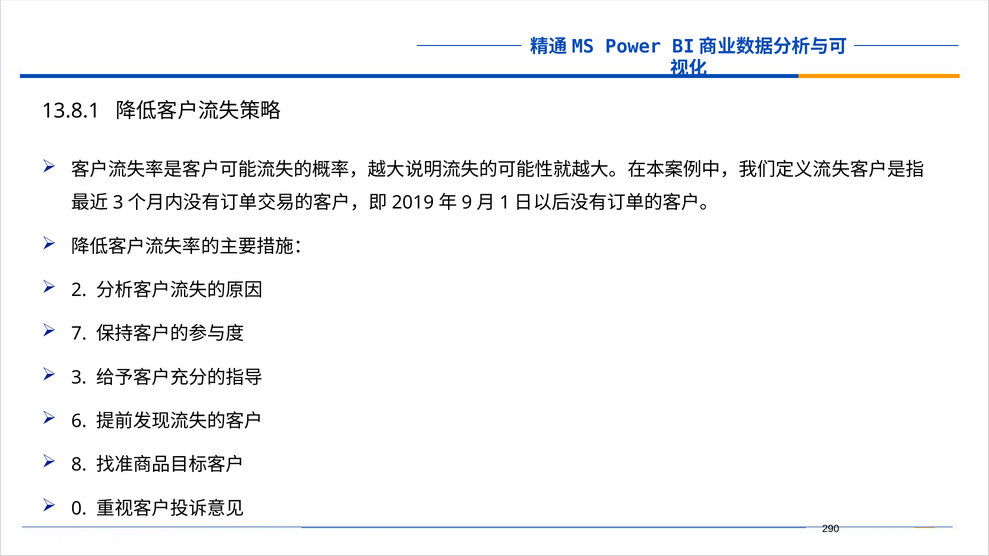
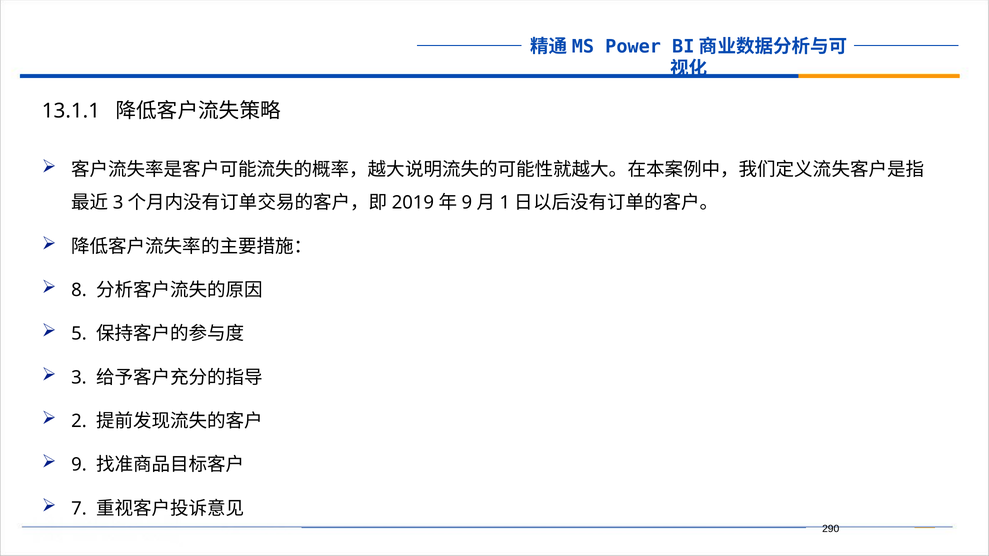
13.8.1: 13.8.1 -> 13.1.1
2: 2 -> 8
7: 7 -> 5
6: 6 -> 2
8: 8 -> 9
0: 0 -> 7
